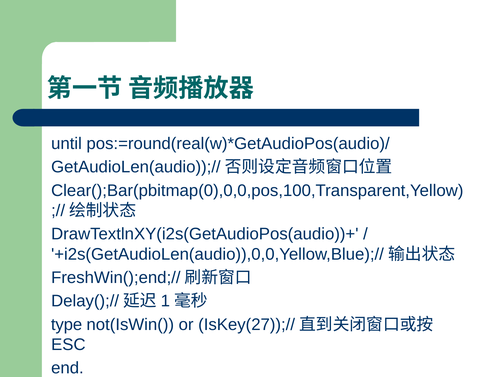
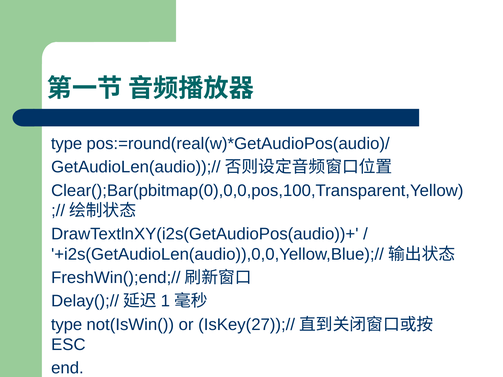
until at (66, 144): until -> type
